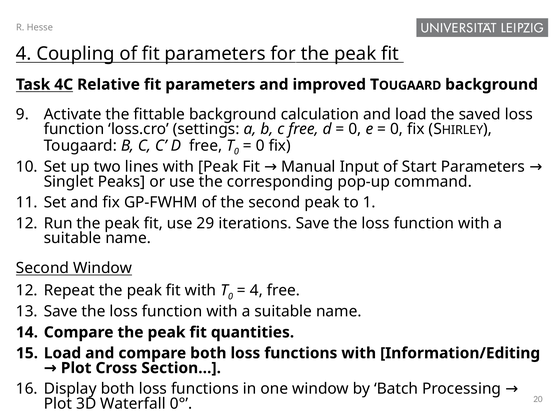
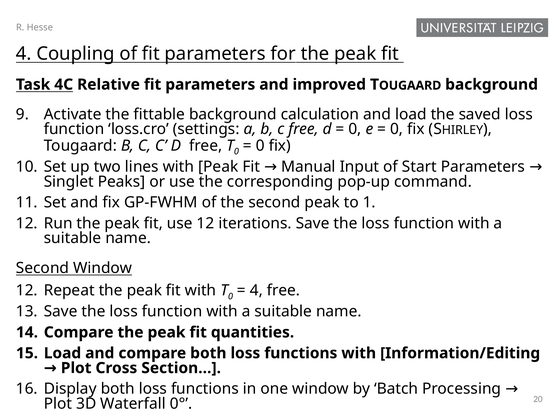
use 29: 29 -> 12
